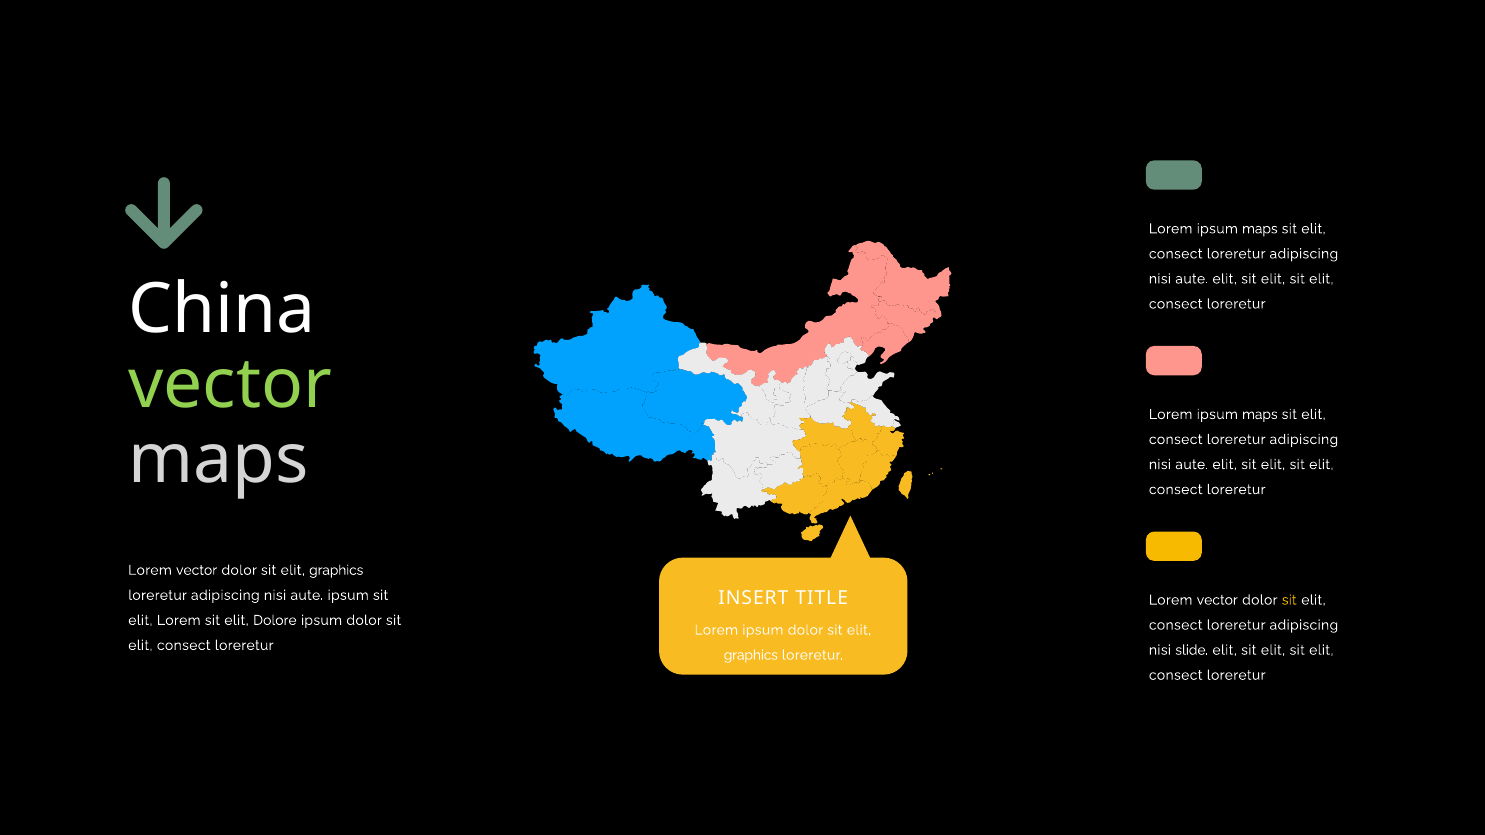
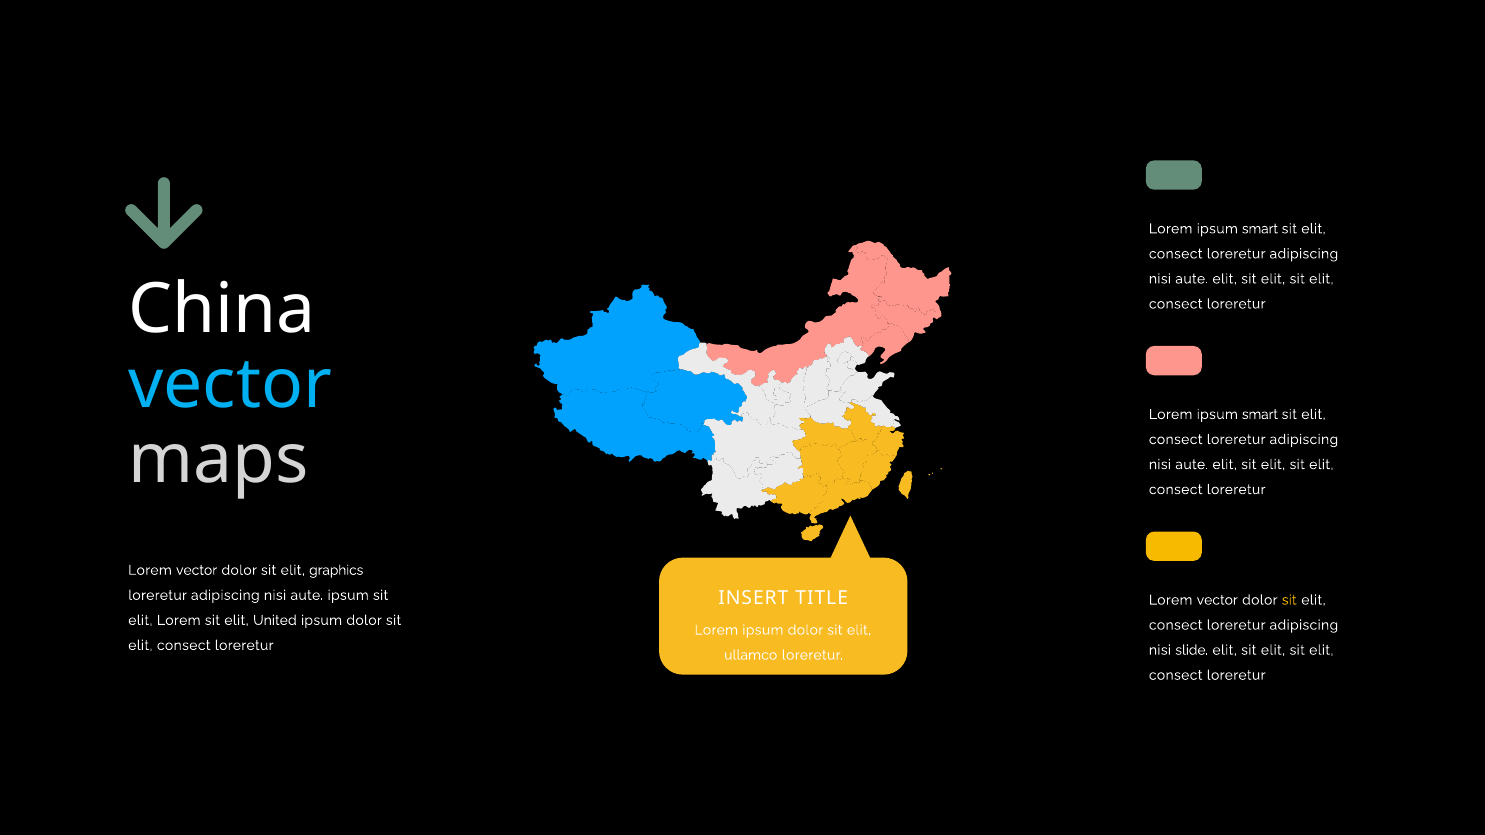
maps at (1260, 229): maps -> smart
vector at (230, 384) colour: light green -> light blue
maps at (1260, 415): maps -> smart
Dolore: Dolore -> United
graphics at (751, 655): graphics -> ullamco
